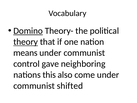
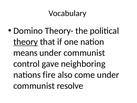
Domino underline: present -> none
this: this -> fire
shifted: shifted -> resolve
